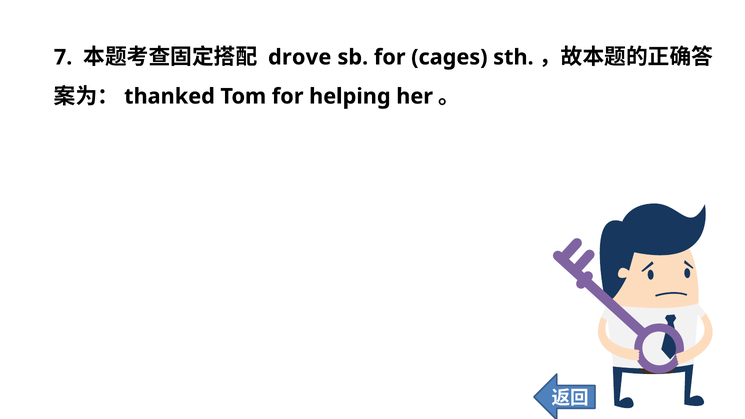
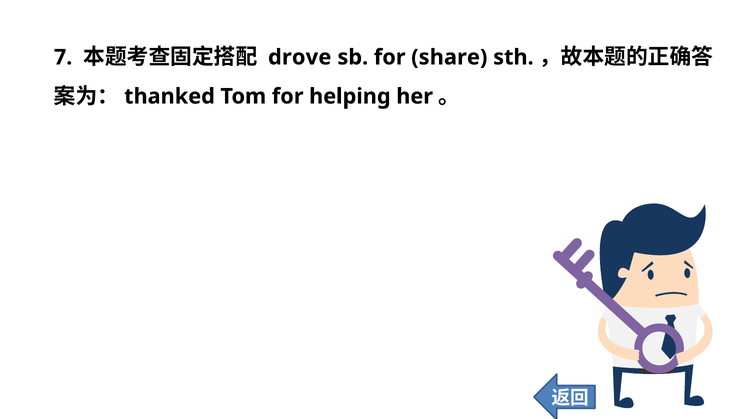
cages: cages -> share
